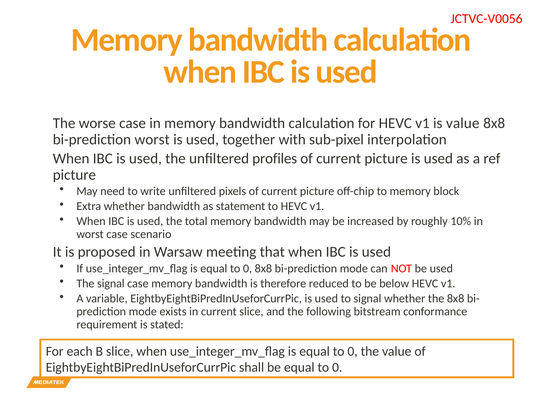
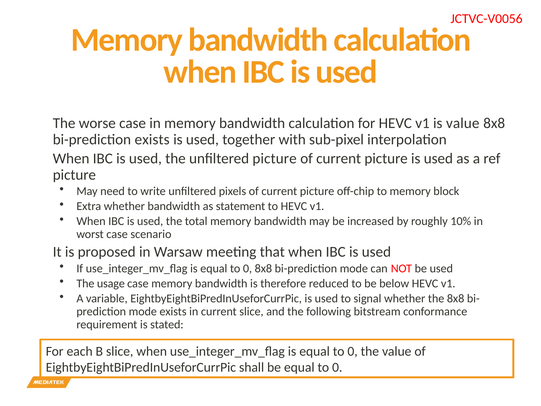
bi-prediction worst: worst -> exists
unfiltered profiles: profiles -> picture
The signal: signal -> usage
